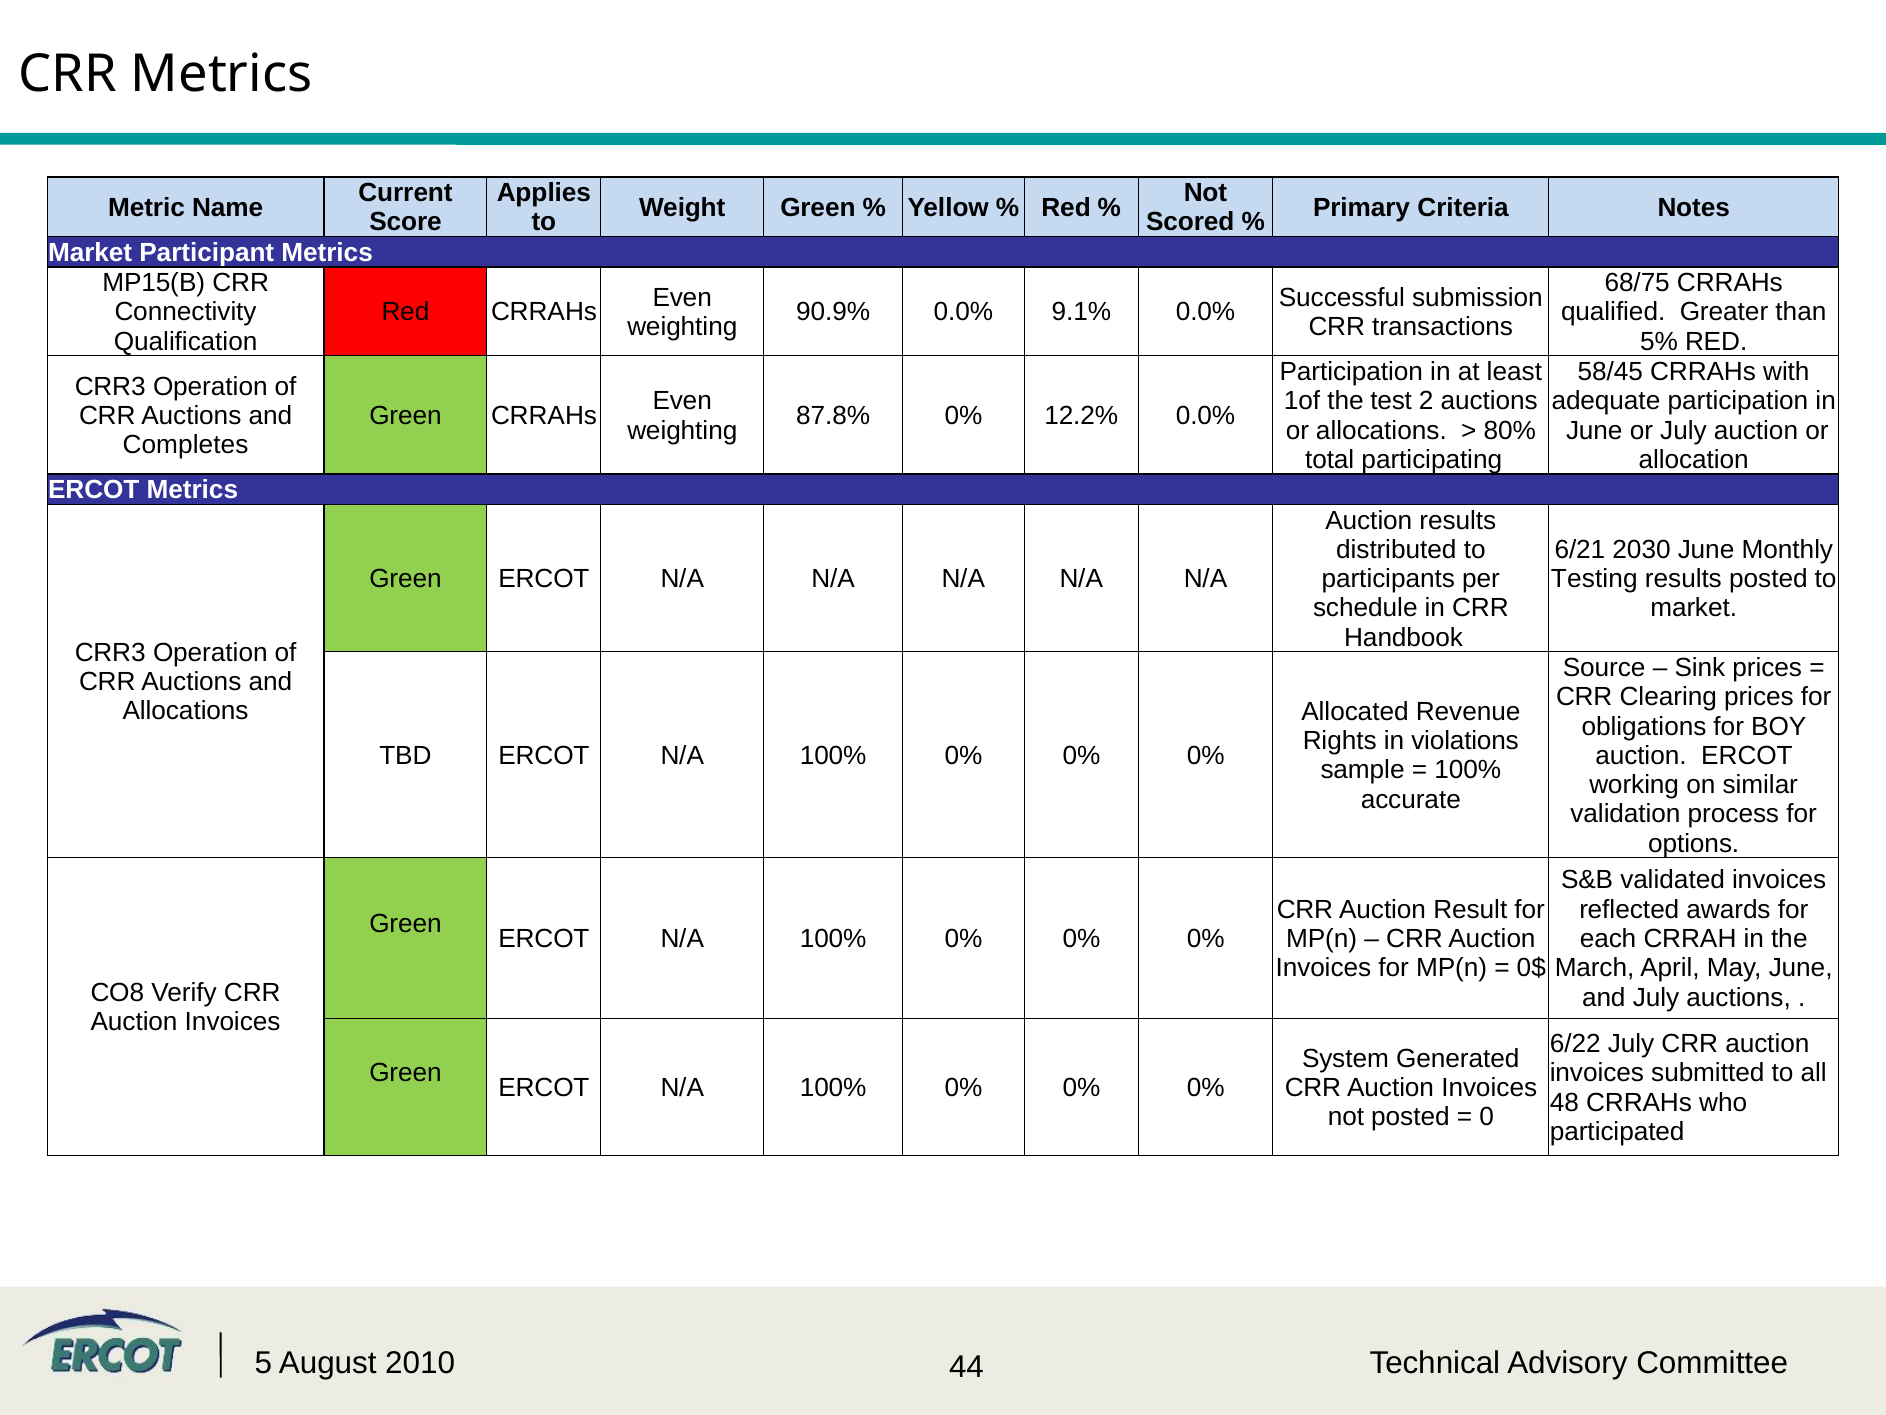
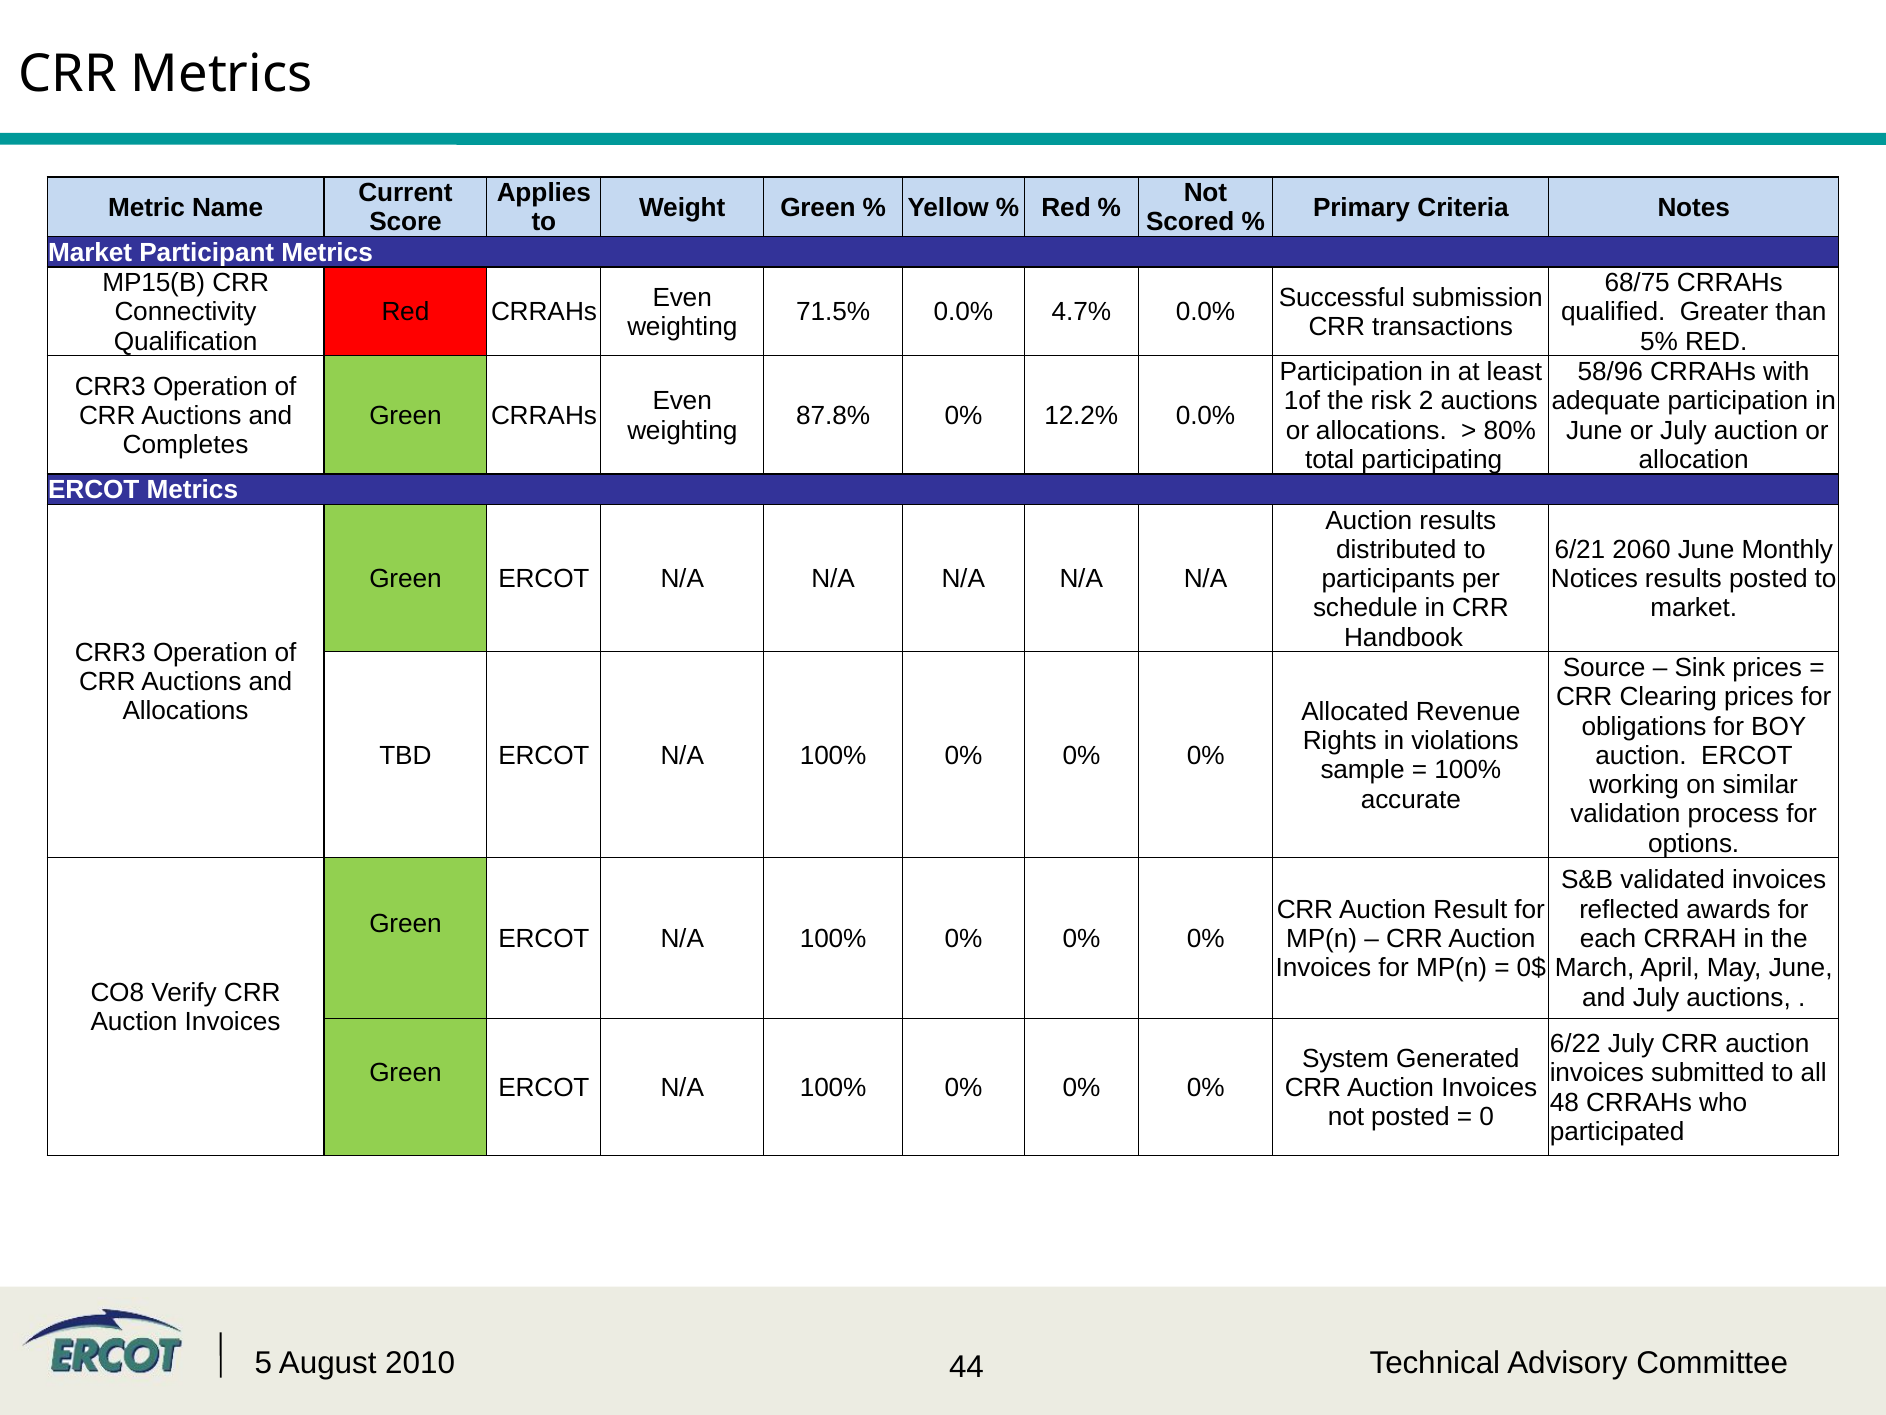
90.9%: 90.9% -> 71.5%
9.1%: 9.1% -> 4.7%
58/45: 58/45 -> 58/96
test: test -> risk
2030: 2030 -> 2060
Testing: Testing -> Notices
